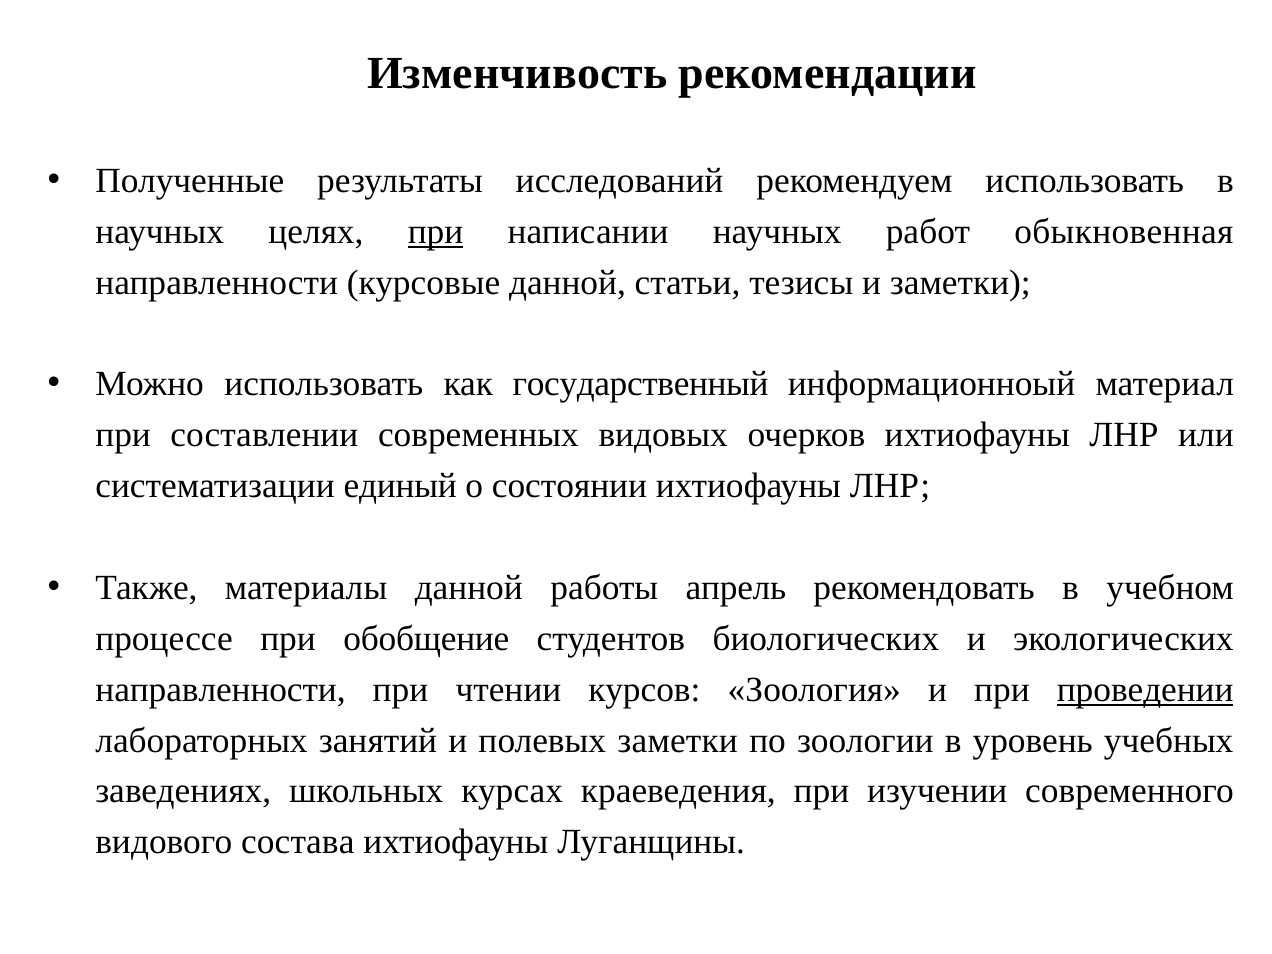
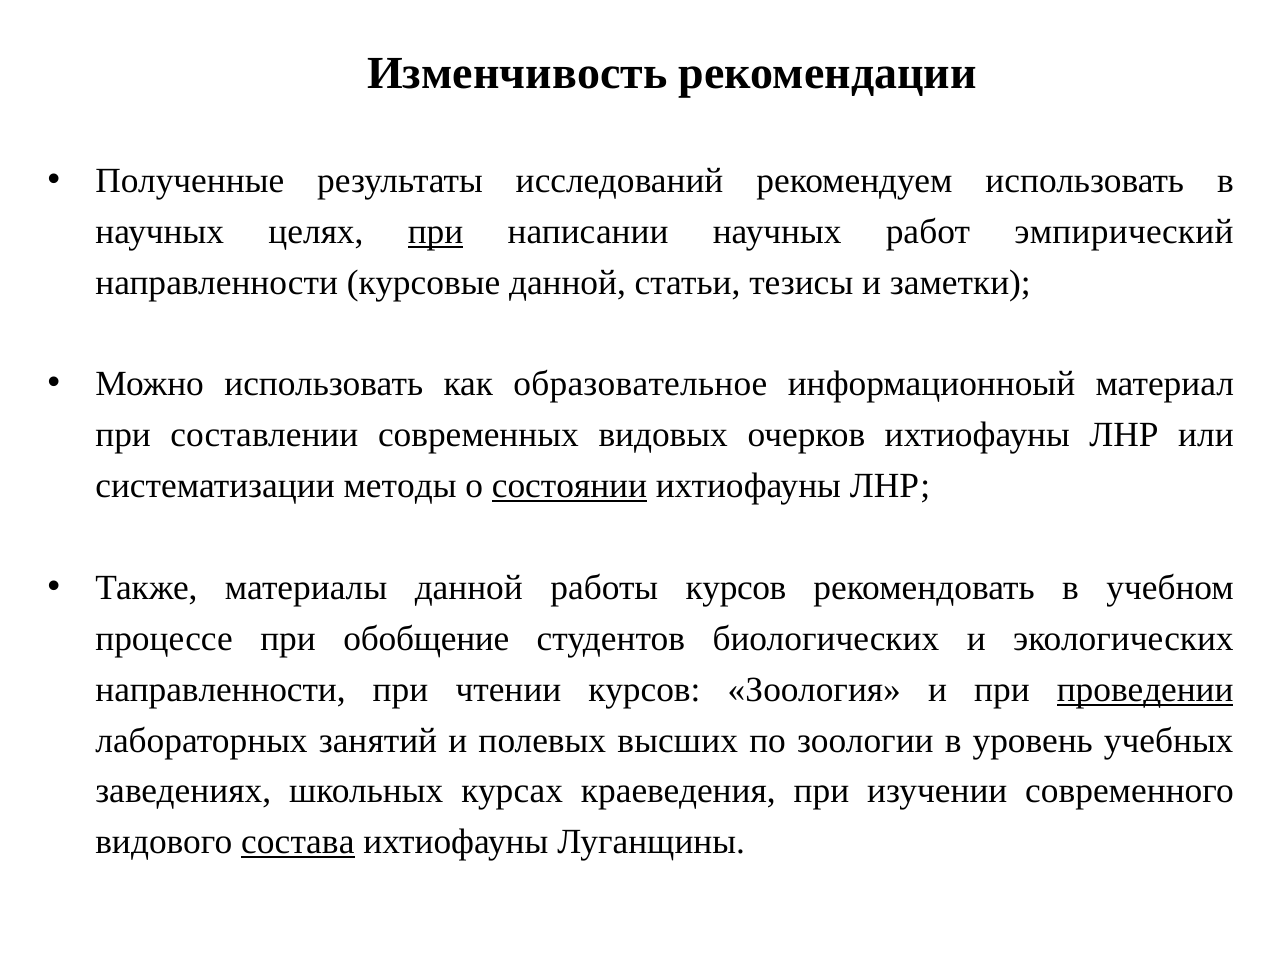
обыкновенная: обыкновенная -> эмпирический
государственный: государственный -> образовательное
единый: единый -> методы
состоянии underline: none -> present
работы апрель: апрель -> курсов
полевых заметки: заметки -> высших
состава underline: none -> present
